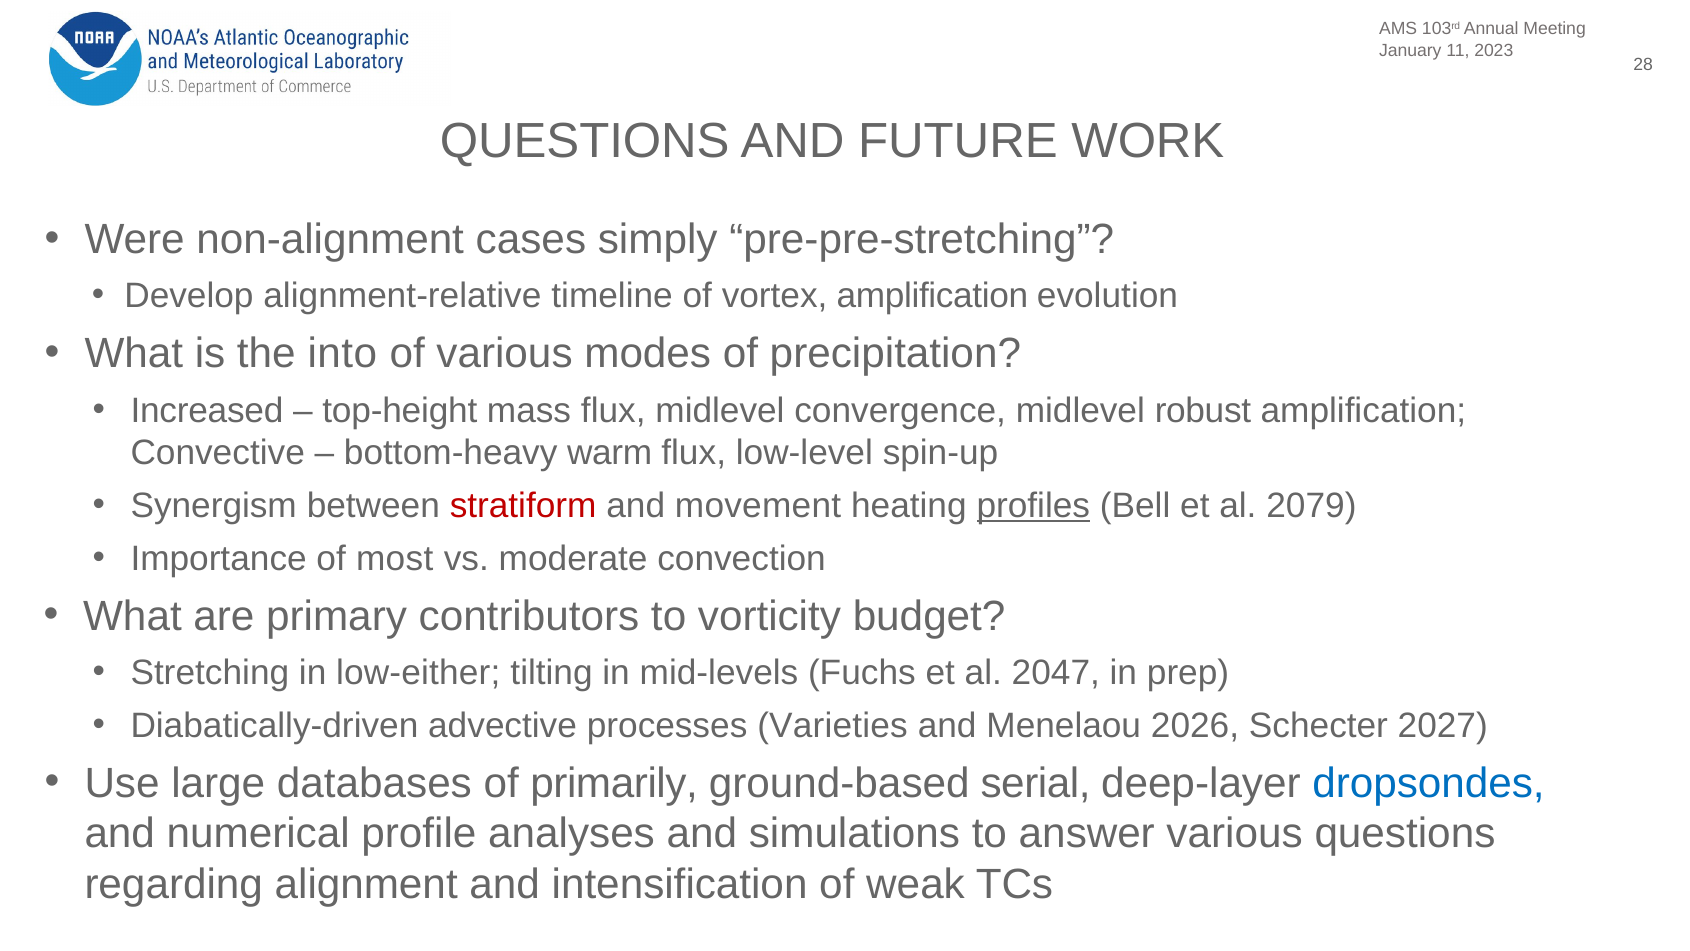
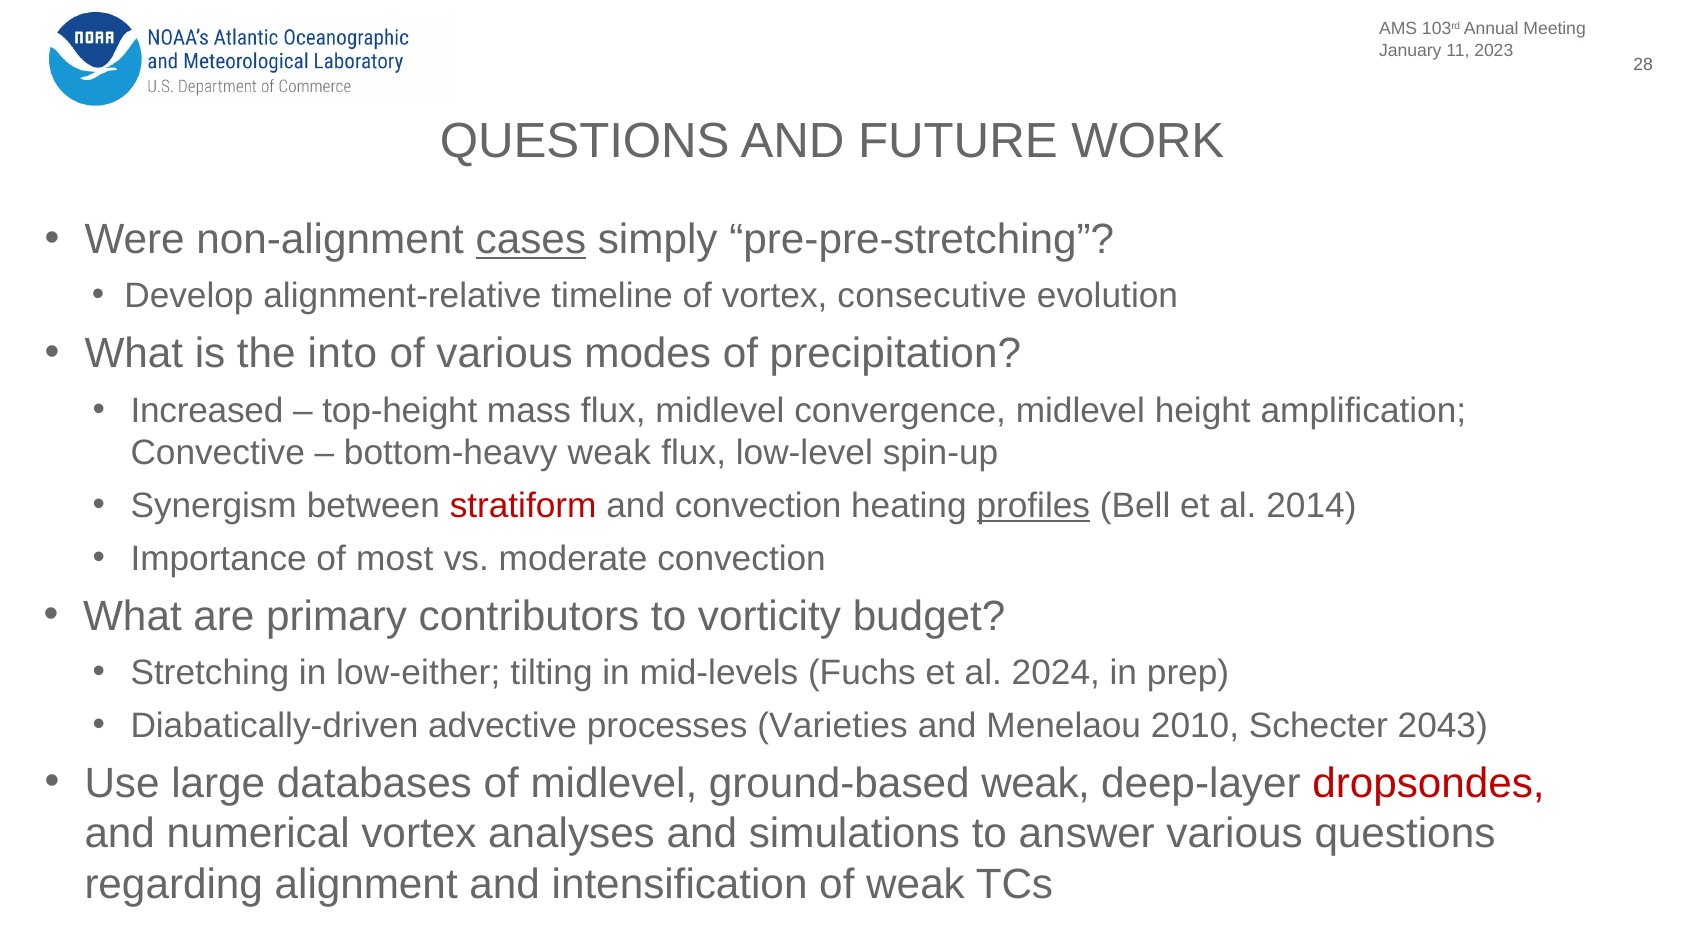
cases underline: none -> present
vortex amplification: amplification -> consecutive
robust: robust -> height
bottom-heavy warm: warm -> weak
and movement: movement -> convection
2079: 2079 -> 2014
2047: 2047 -> 2024
2026: 2026 -> 2010
2027: 2027 -> 2043
of primarily: primarily -> midlevel
ground-based serial: serial -> weak
dropsondes colour: blue -> red
numerical profile: profile -> vortex
